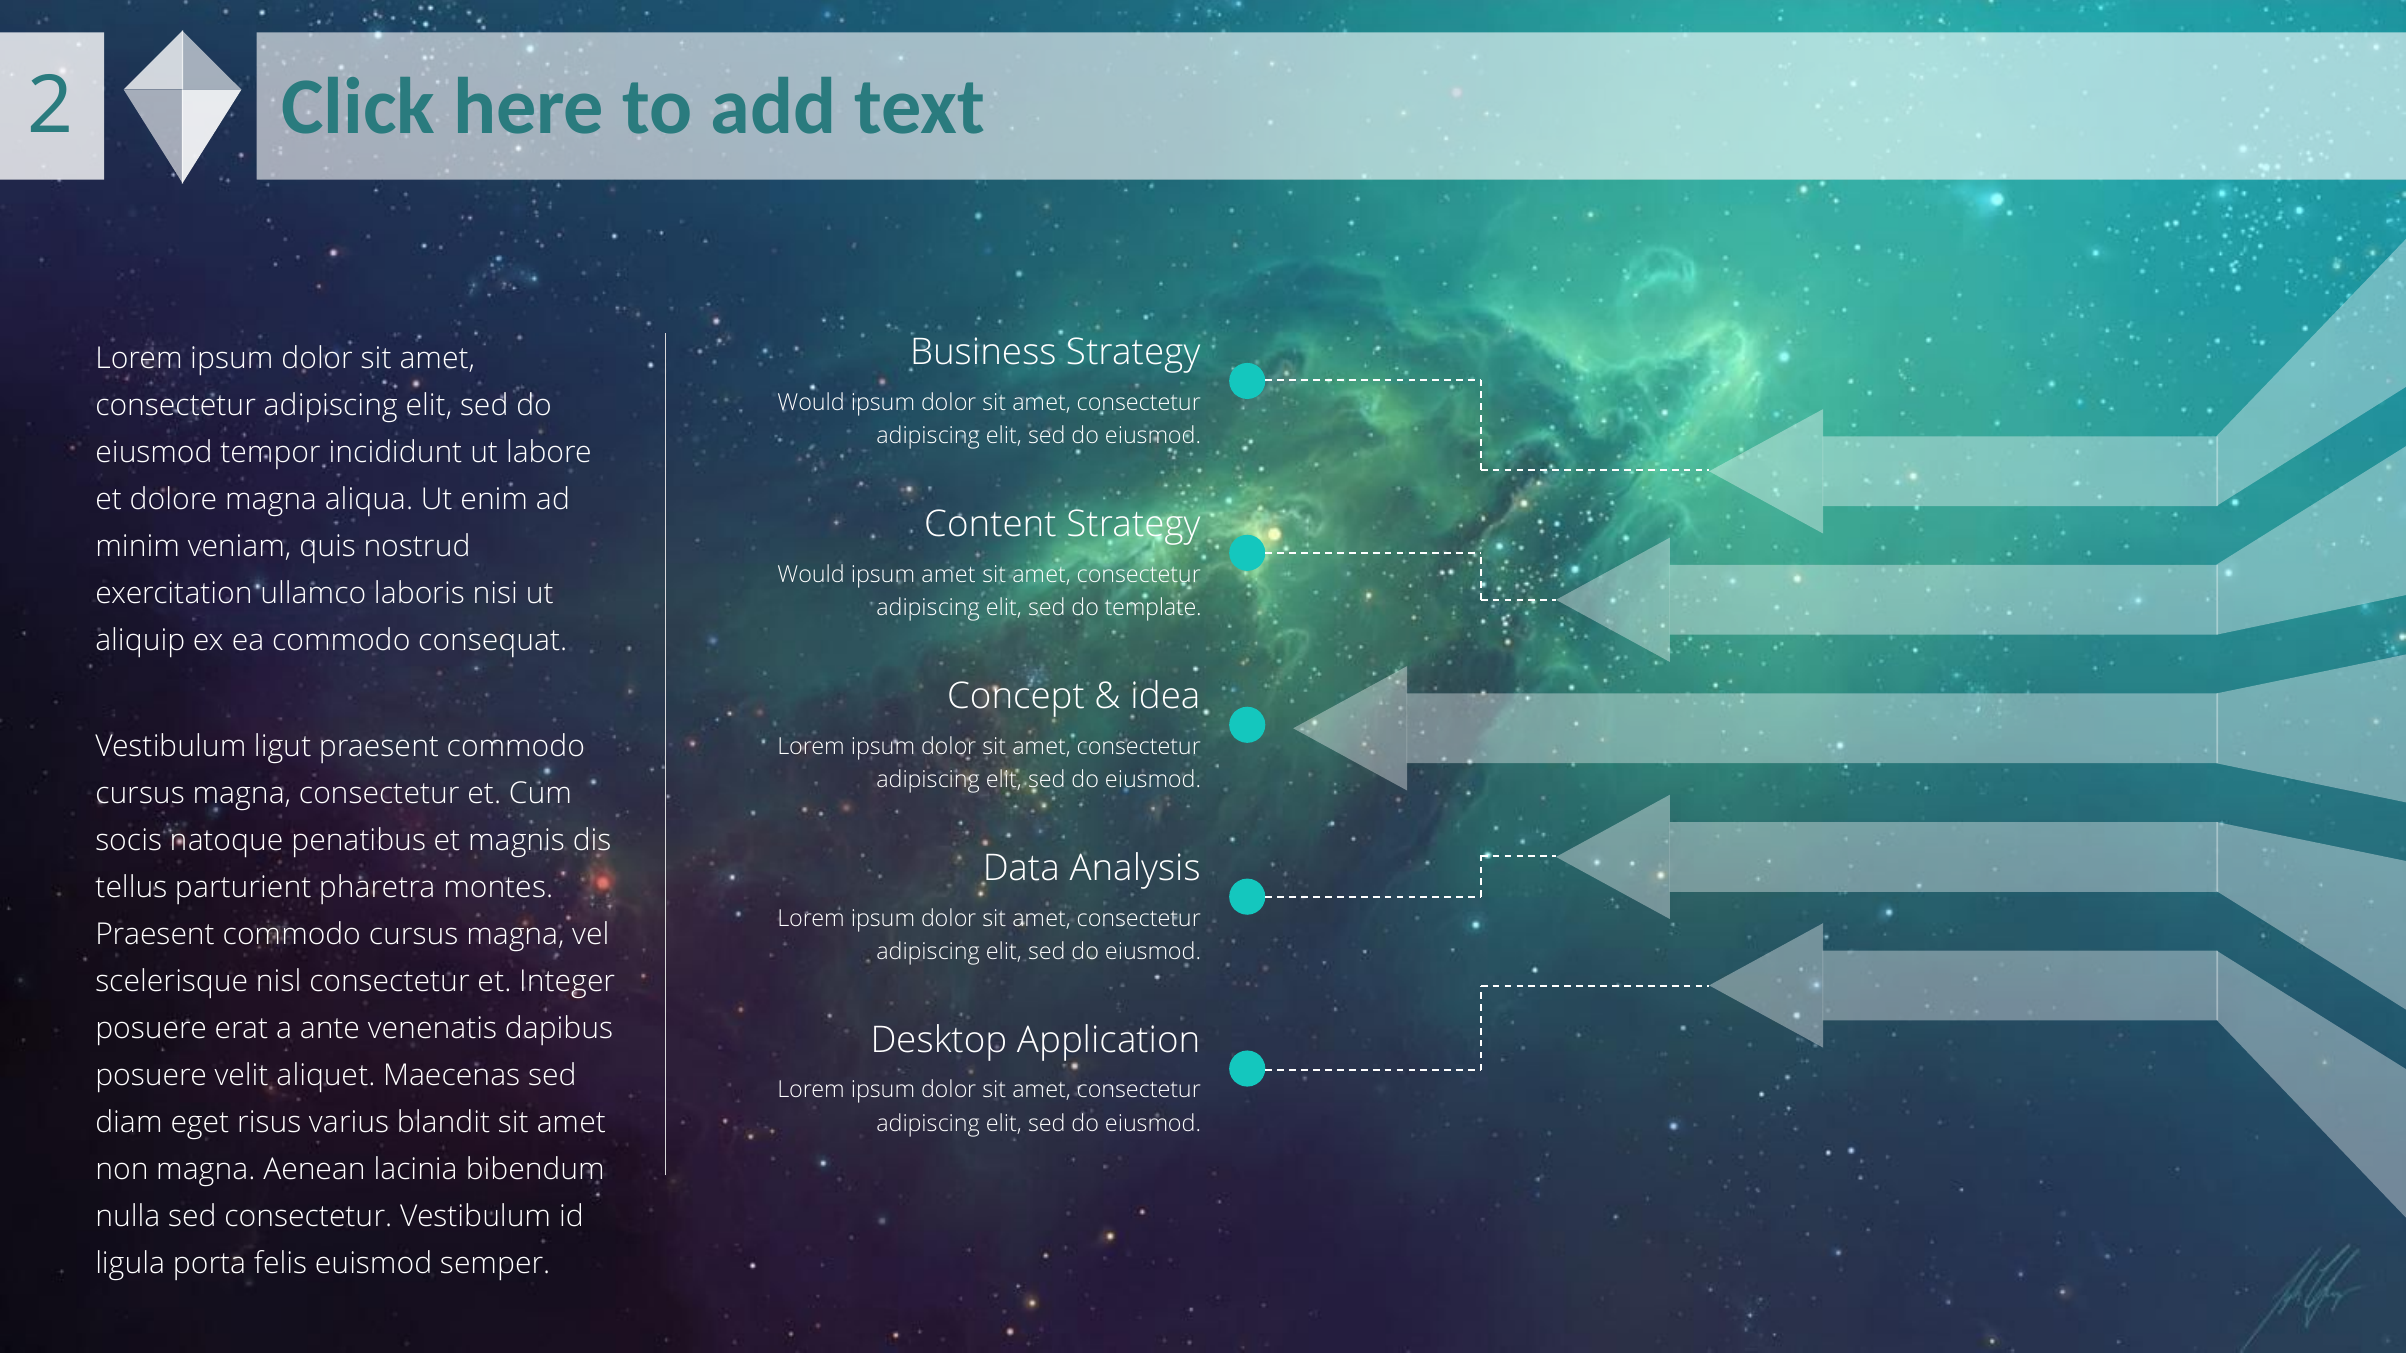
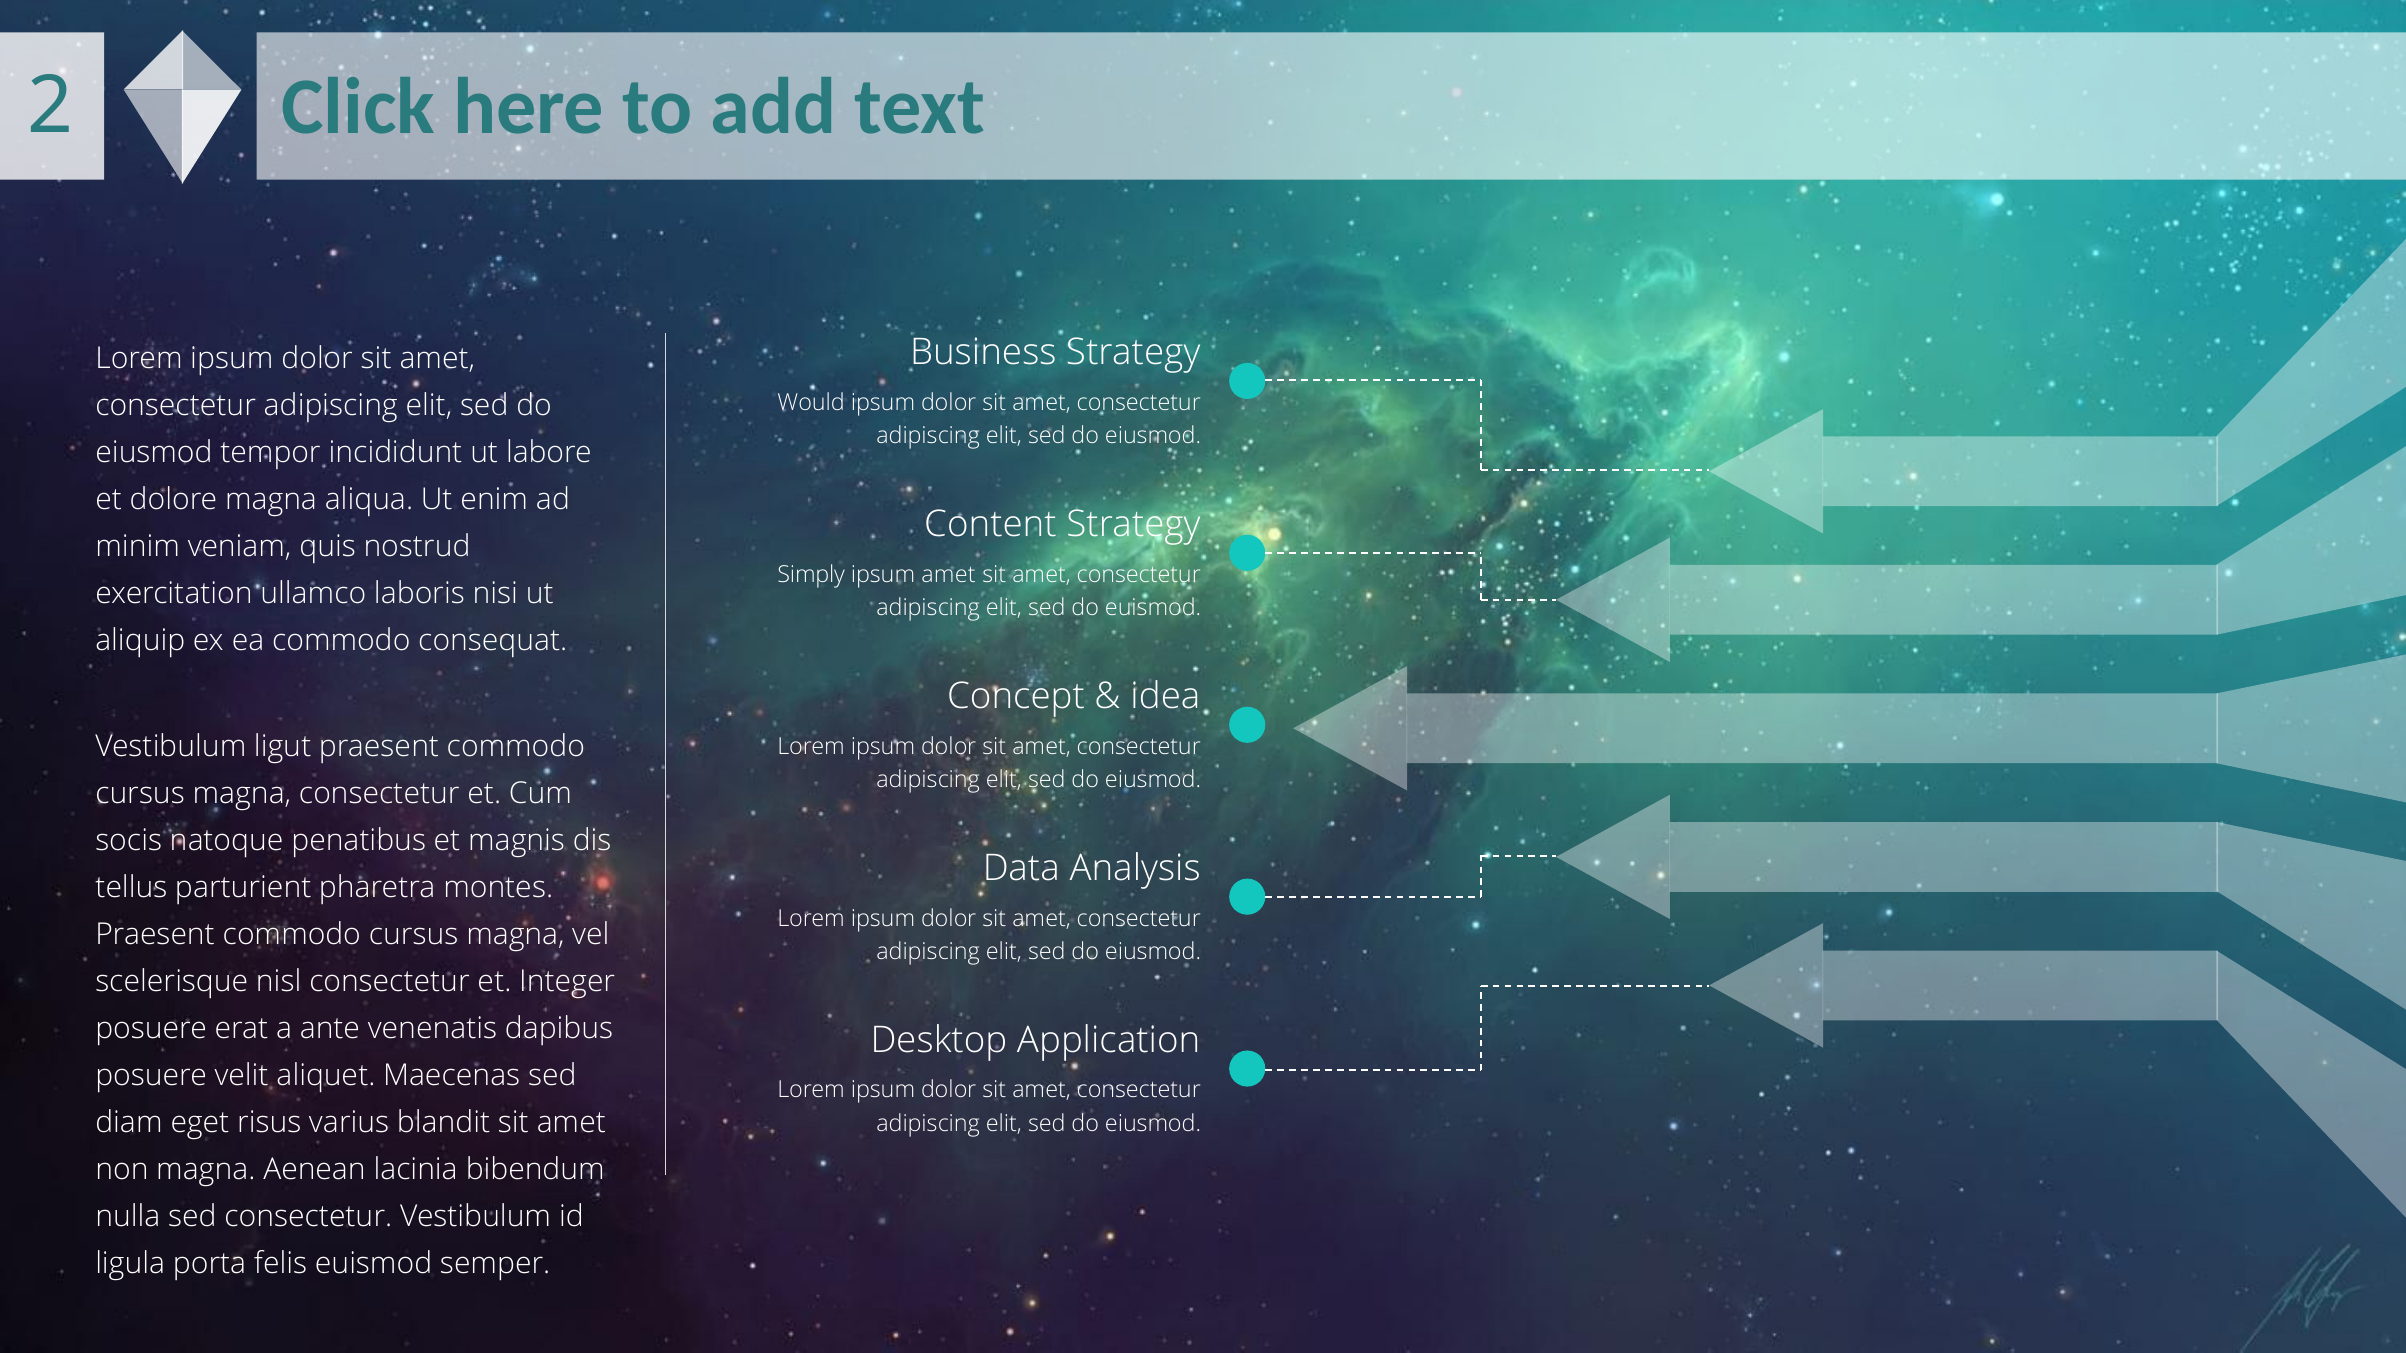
Would at (811, 575): Would -> Simply
do template: template -> euismod
